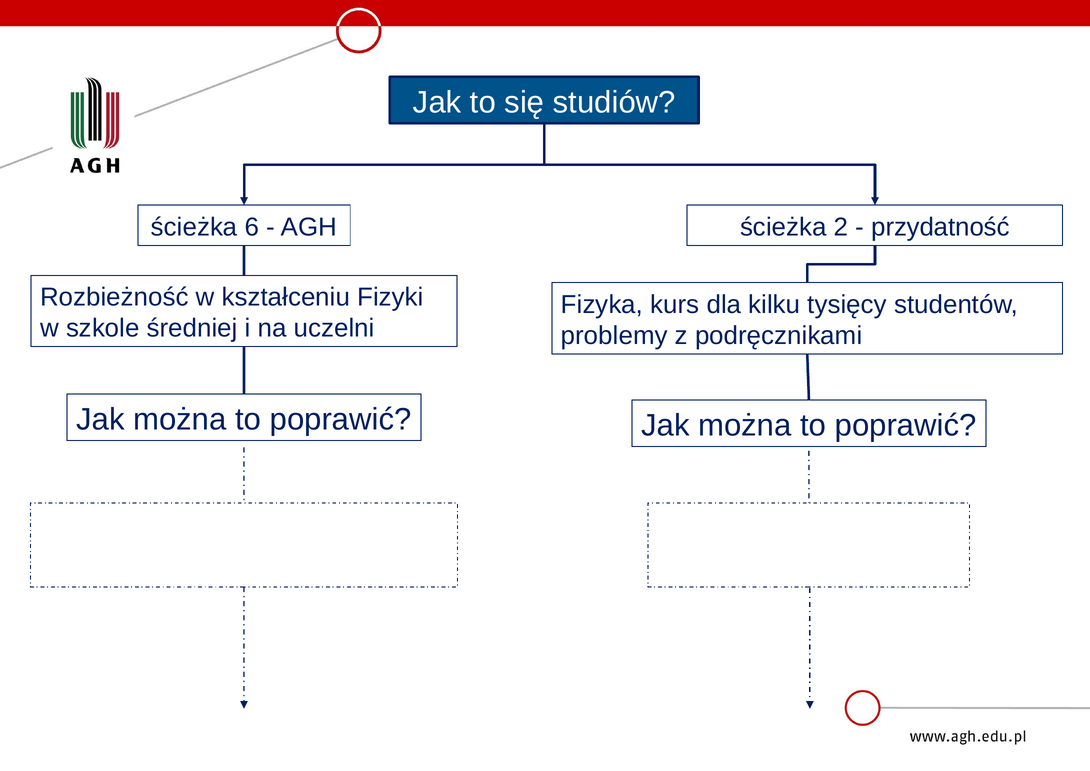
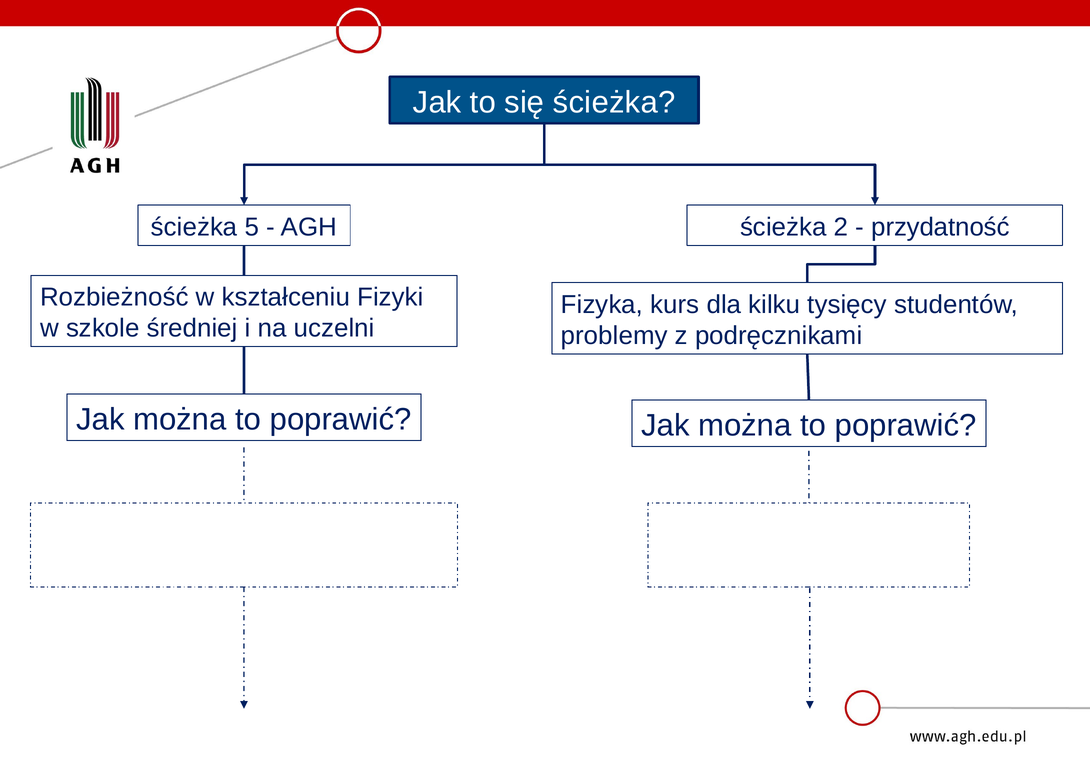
się studiów: studiów -> ścieżka
6: 6 -> 5
